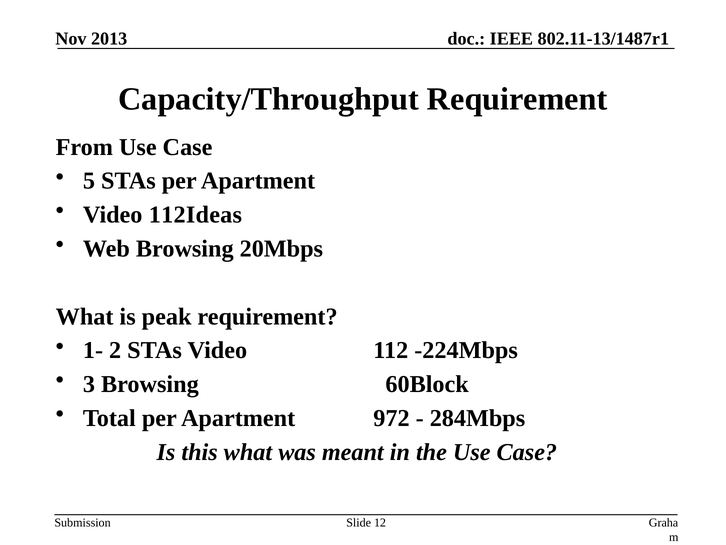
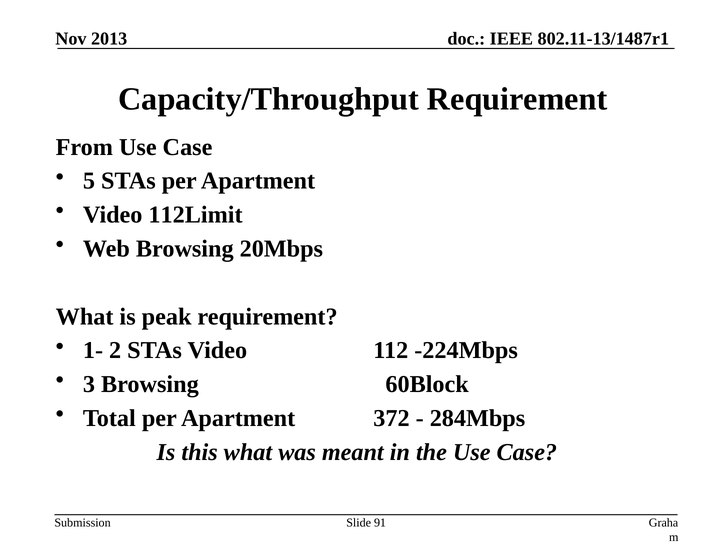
112Ideas: 112Ideas -> 112Limit
972: 972 -> 372
12: 12 -> 91
